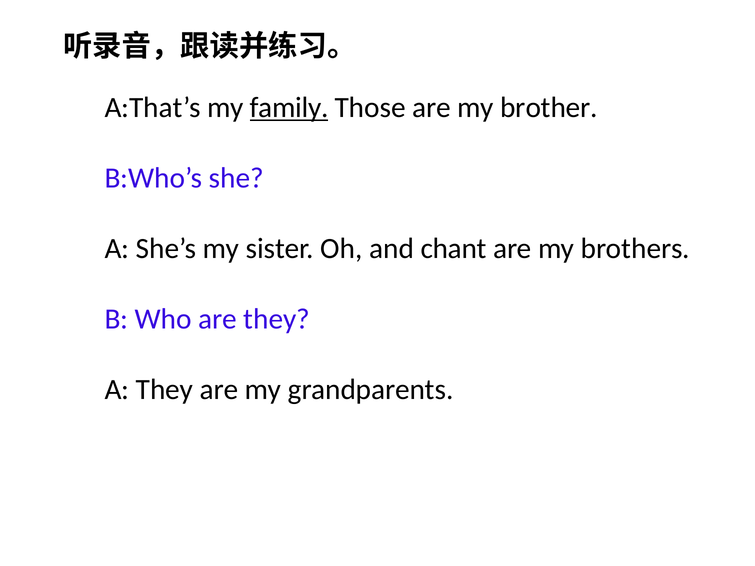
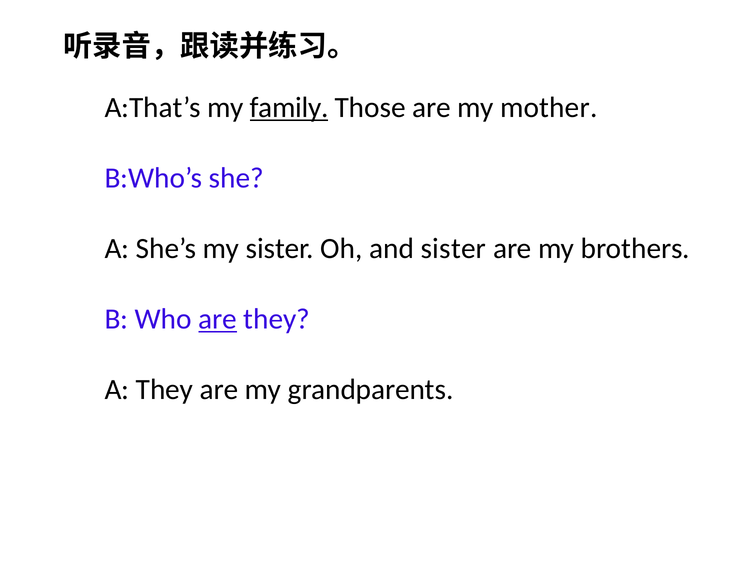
brother: brother -> mother
and chant: chant -> sister
are at (218, 319) underline: none -> present
